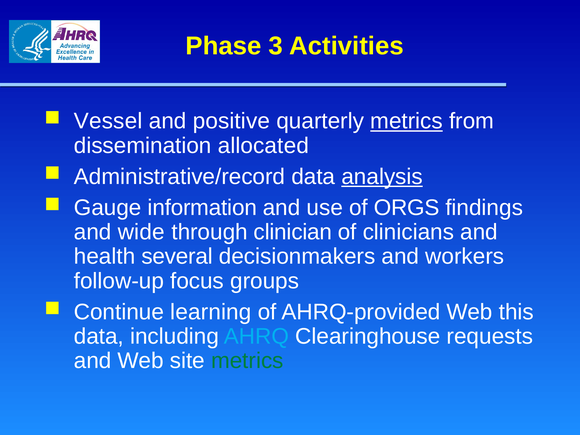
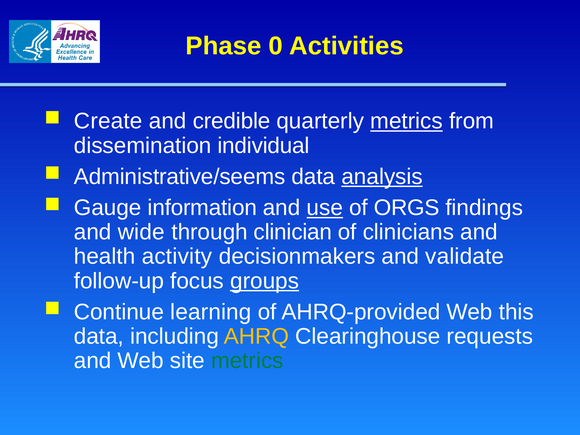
3: 3 -> 0
Vessel: Vessel -> Create
positive: positive -> credible
allocated: allocated -> individual
Administrative/record: Administrative/record -> Administrative/seems
use underline: none -> present
several: several -> activity
workers: workers -> validate
groups underline: none -> present
AHRQ colour: light blue -> yellow
